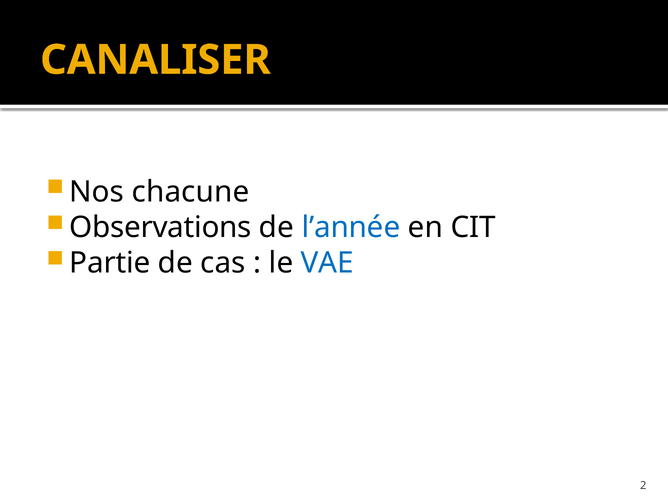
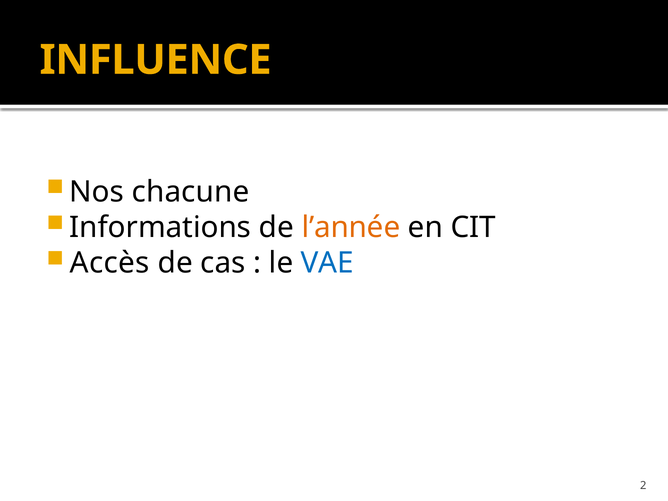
CANALISER: CANALISER -> INFLUENCE
Observations: Observations -> Informations
l’année colour: blue -> orange
Partie: Partie -> Accès
